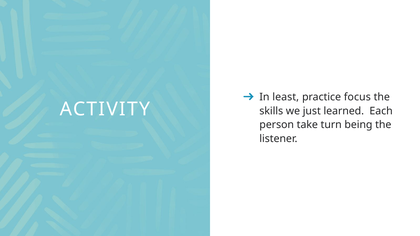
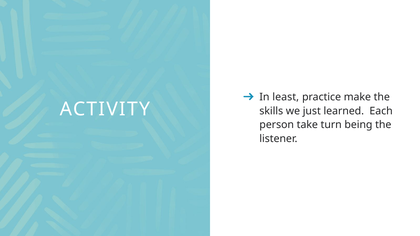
focus: focus -> make
